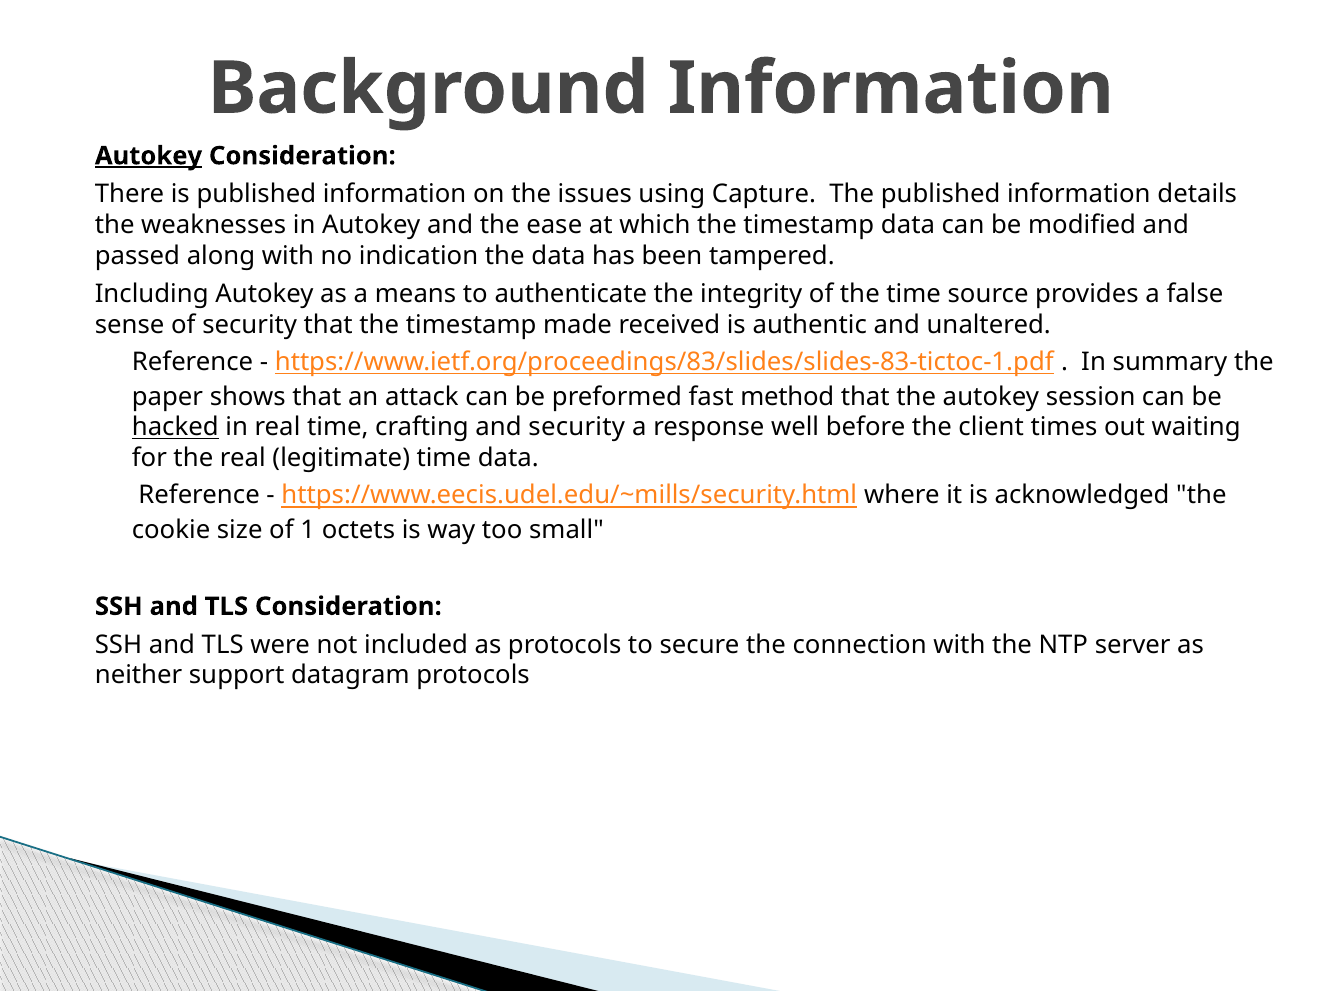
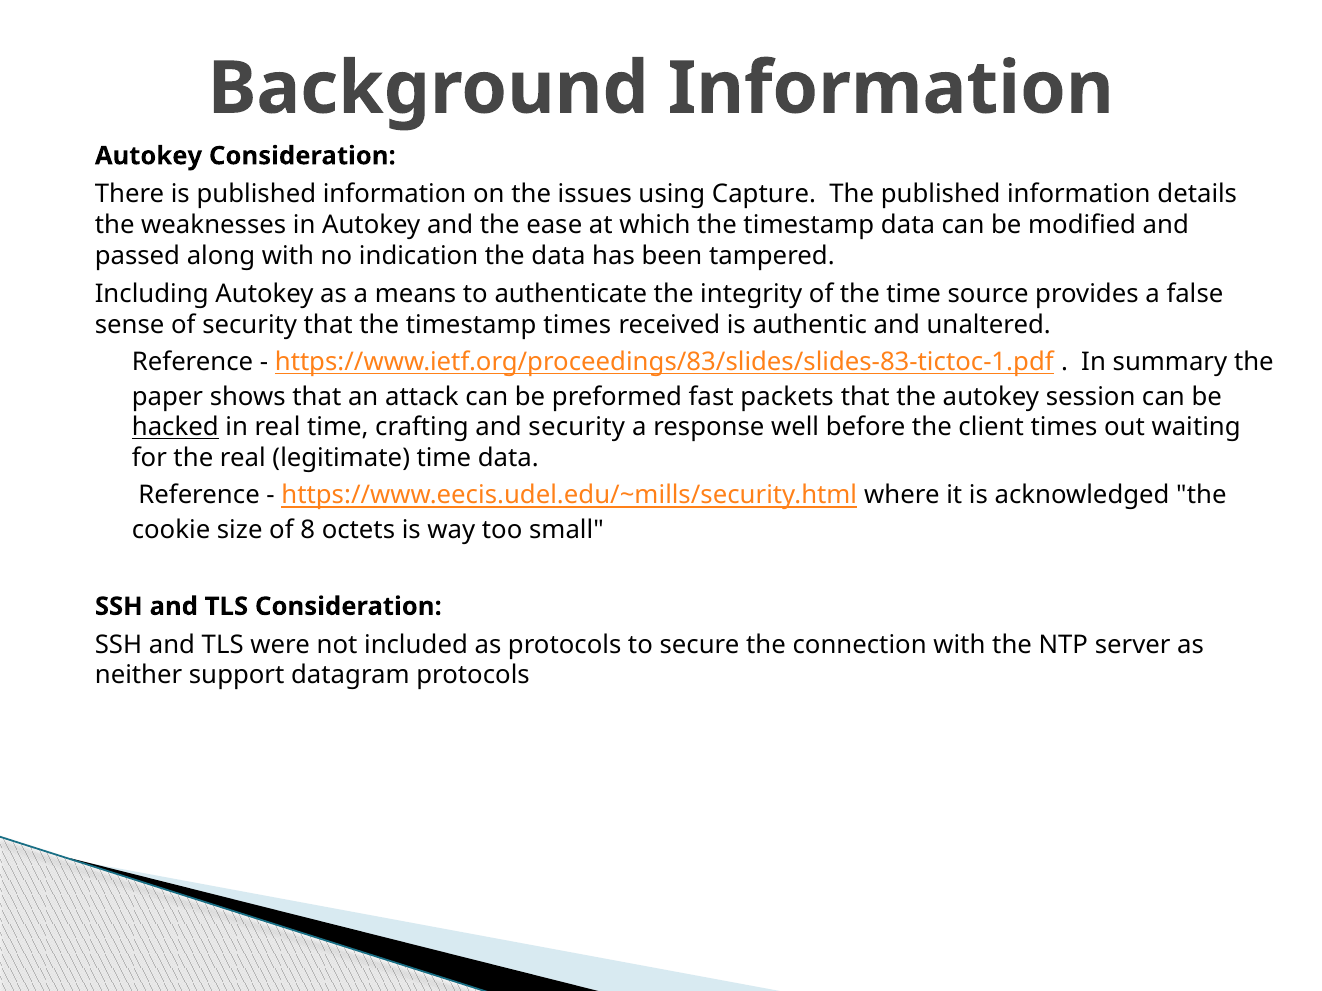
Autokey at (149, 156) underline: present -> none
timestamp made: made -> times
method: method -> packets
1: 1 -> 8
